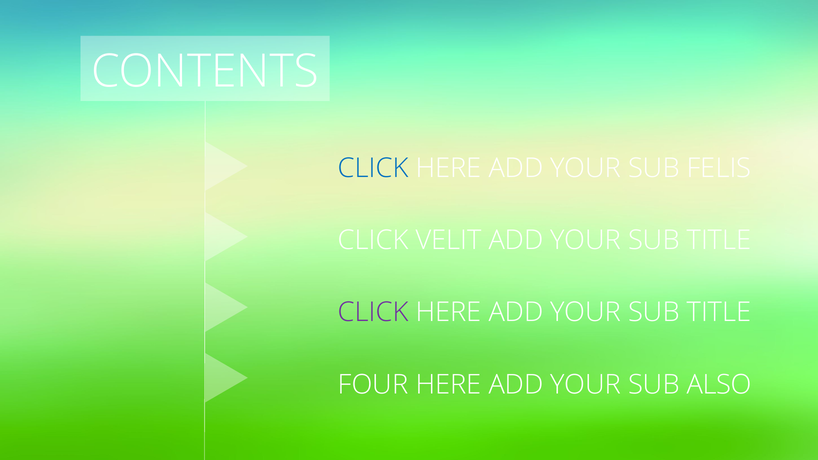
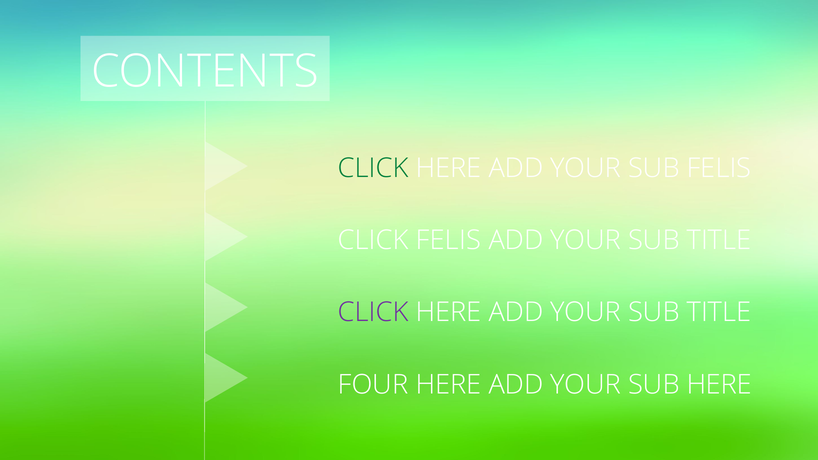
CLICK at (373, 168) colour: blue -> green
CLICK VELIT: VELIT -> FELIS
SUB ALSO: ALSO -> HERE
